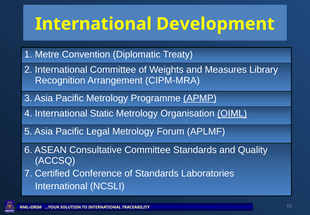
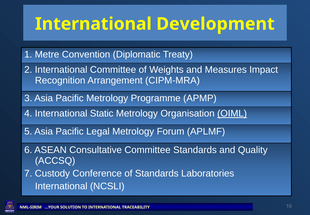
Library: Library -> Impact
APMP underline: present -> none
Certified: Certified -> Custody
